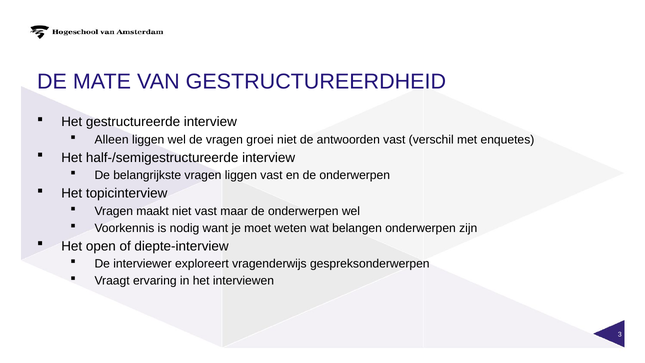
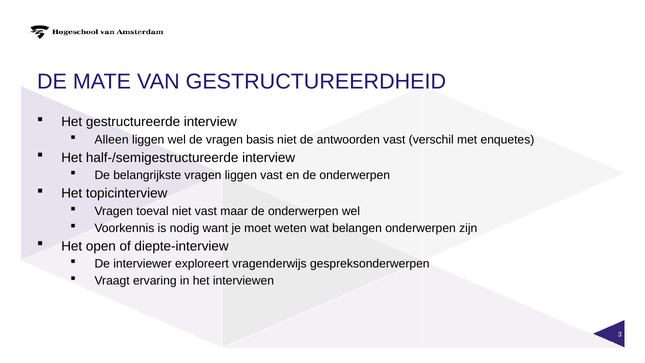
groei: groei -> basis
maakt: maakt -> toeval
